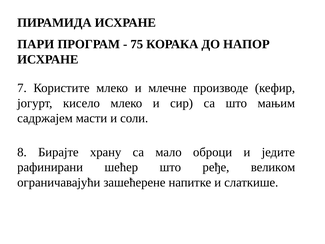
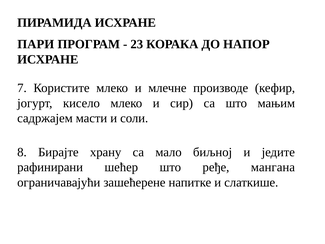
75: 75 -> 23
оброци: оброци -> биљној
великом: великом -> мангана
